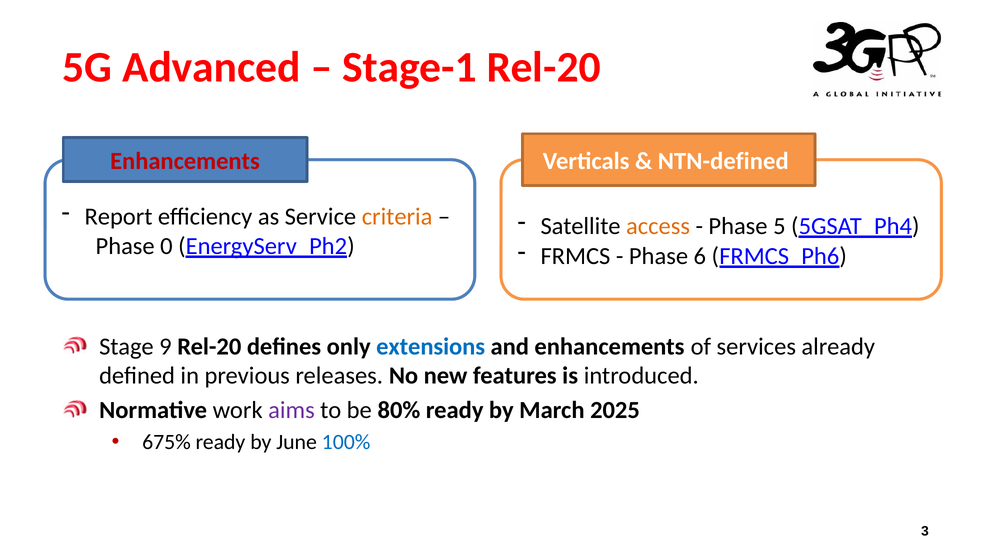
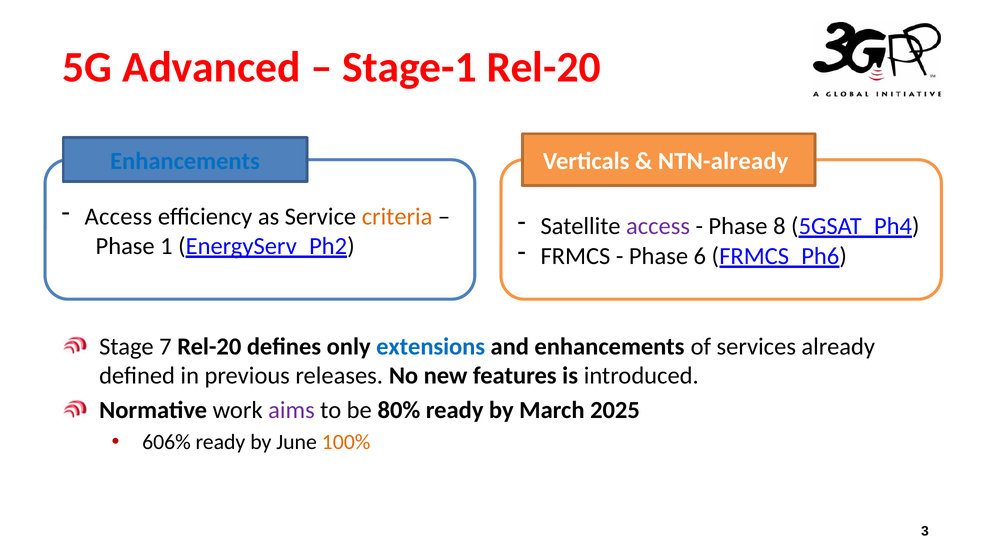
Enhancements at (185, 161) colour: red -> blue
NTN-defined: NTN-defined -> NTN-already
Report at (119, 217): Report -> Access
access at (658, 226) colour: orange -> purple
5: 5 -> 8
0: 0 -> 1
9: 9 -> 7
675%: 675% -> 606%
100% colour: blue -> orange
